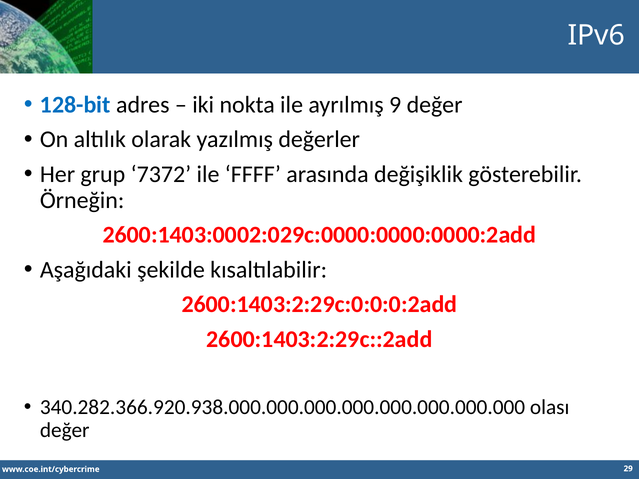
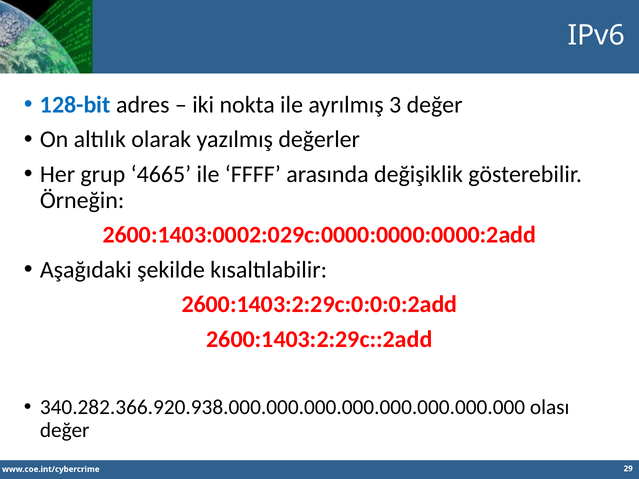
9: 9 -> 3
7372: 7372 -> 4665
